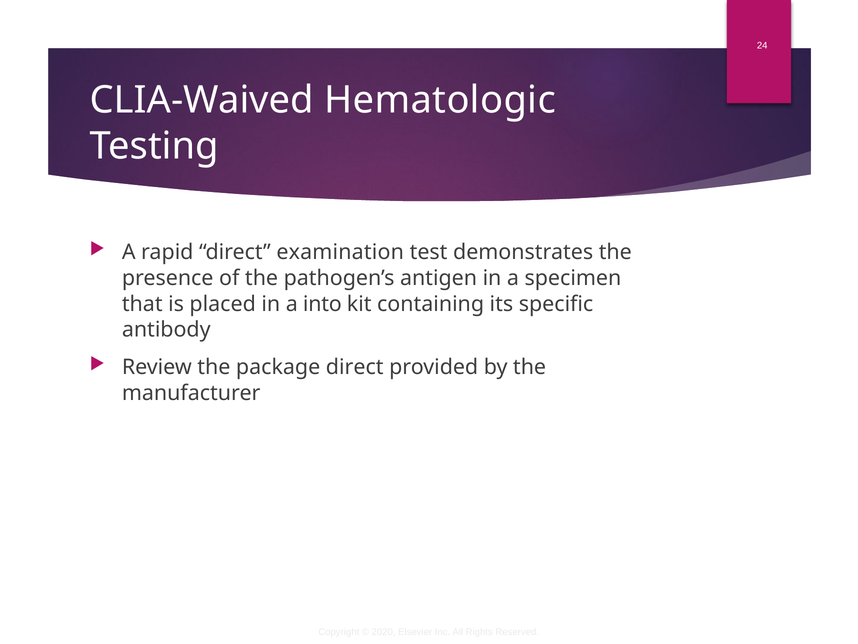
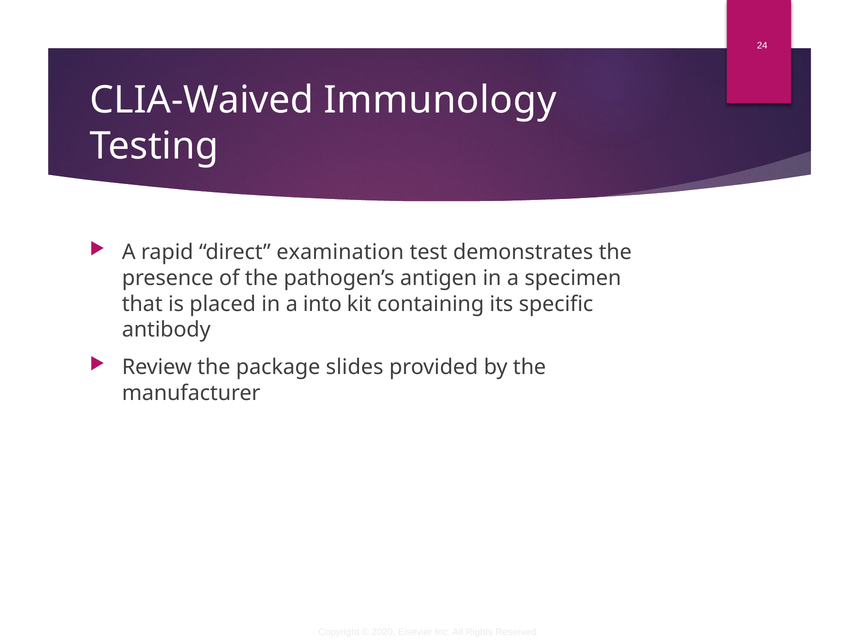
Hematologic: Hematologic -> Immunology
package direct: direct -> slides
